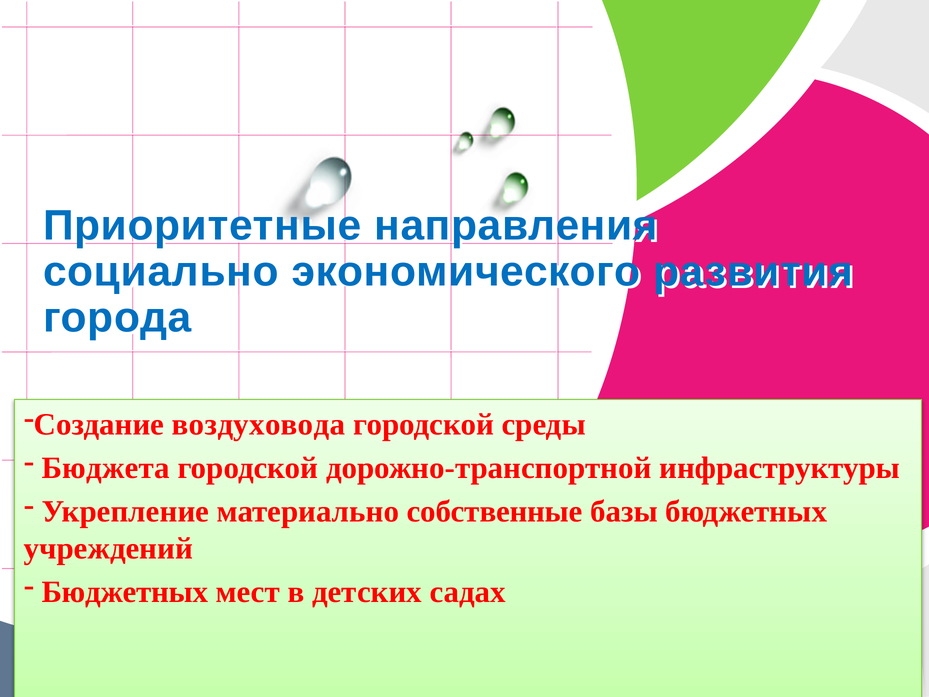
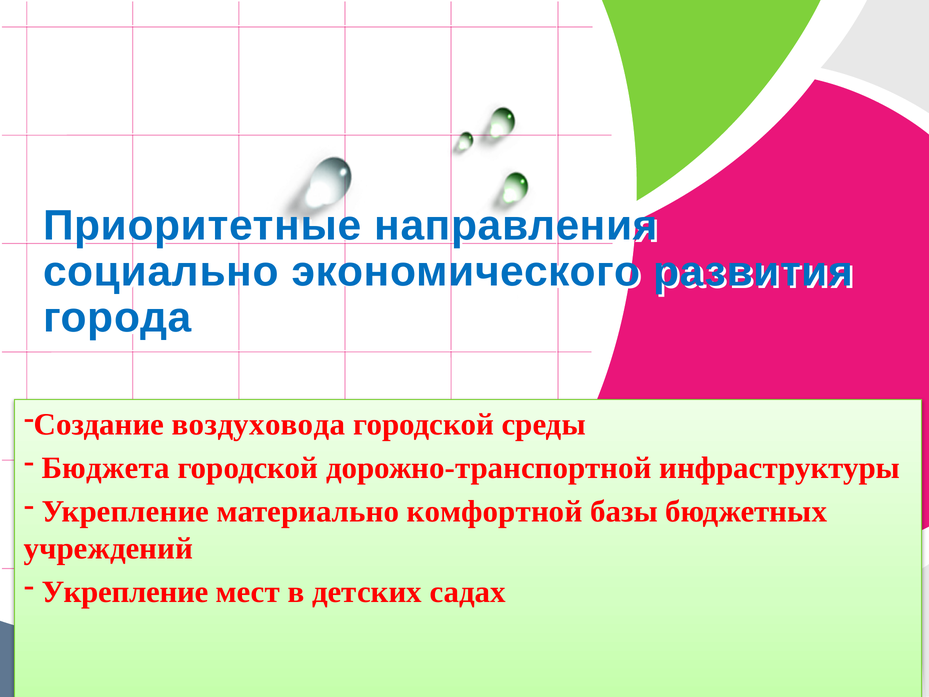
собственные: собственные -> комфортной
Бюджетных at (125, 592): Бюджетных -> Укрепление
